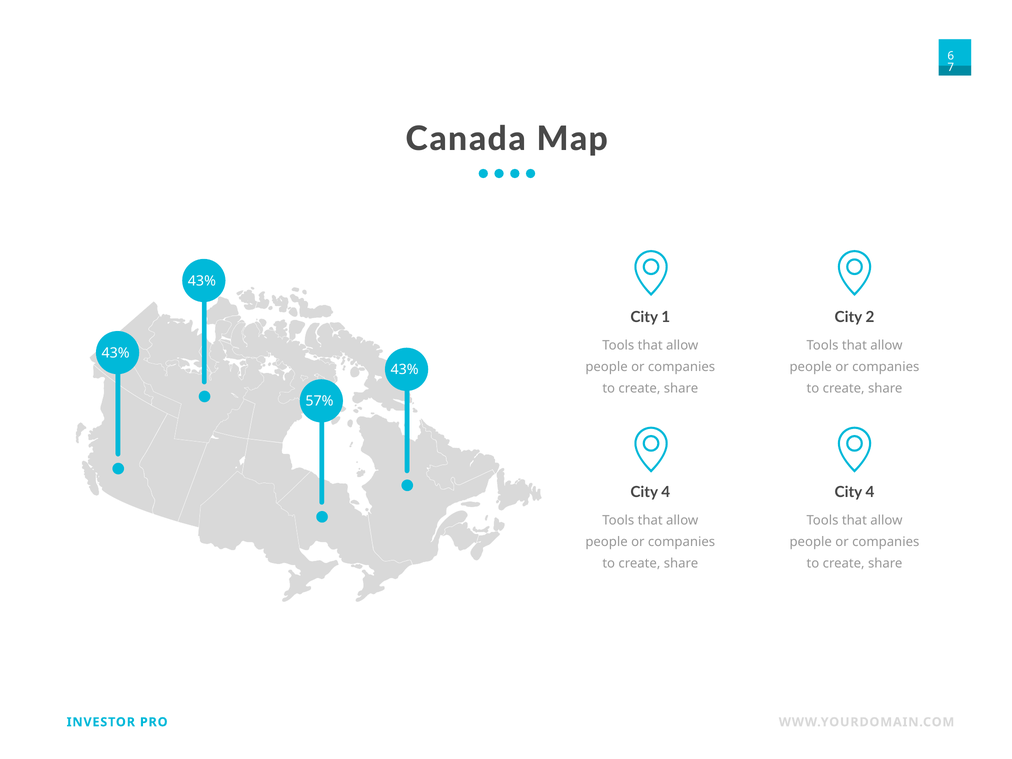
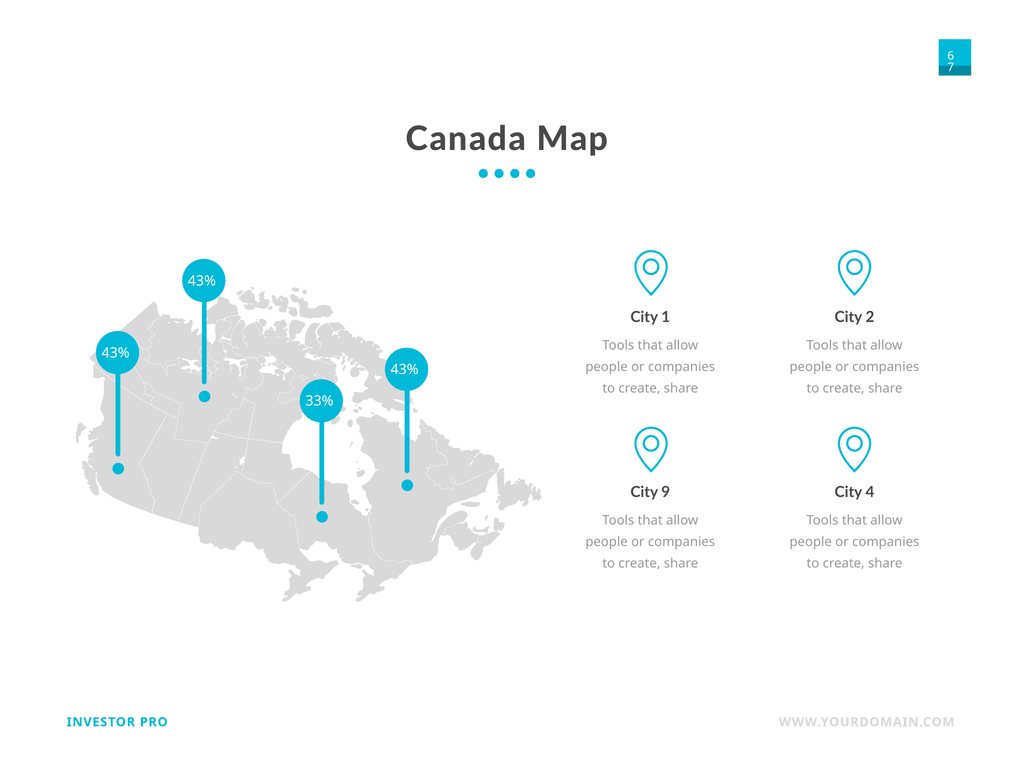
57%: 57% -> 33%
4 at (666, 492): 4 -> 9
